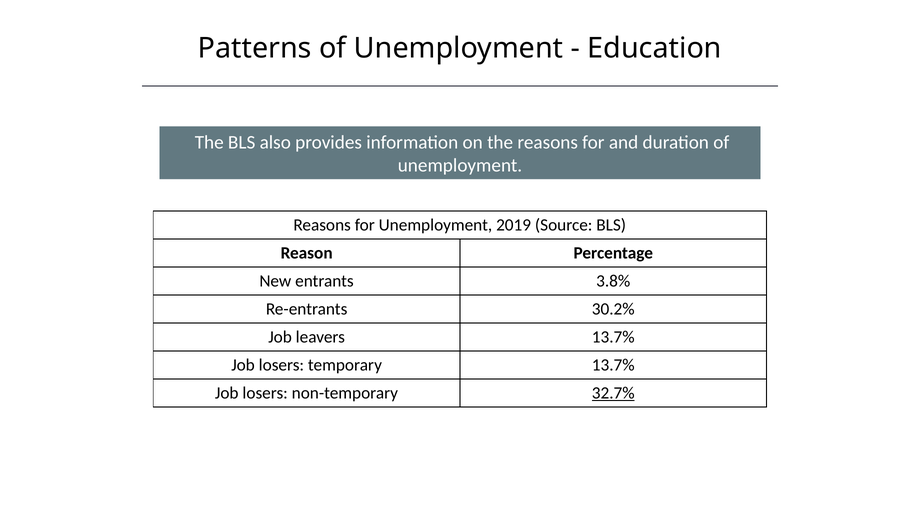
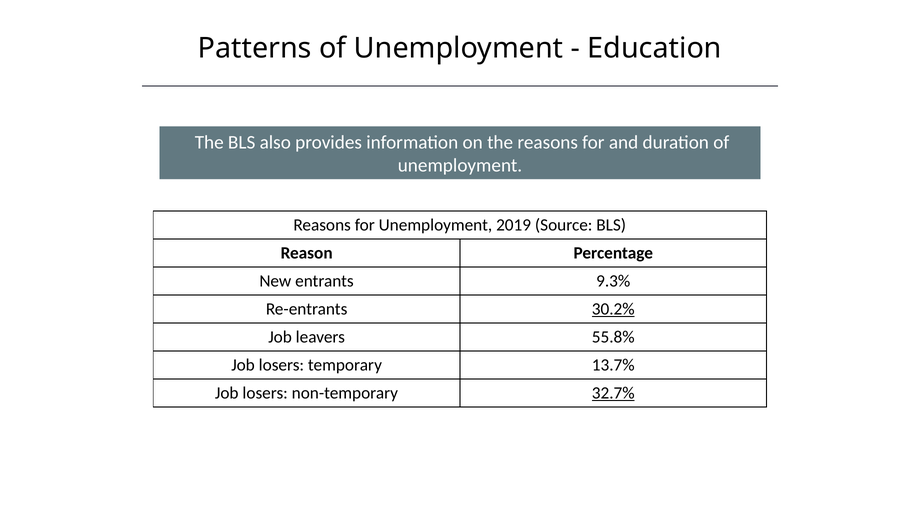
3.8%: 3.8% -> 9.3%
30.2% underline: none -> present
leavers 13.7%: 13.7% -> 55.8%
